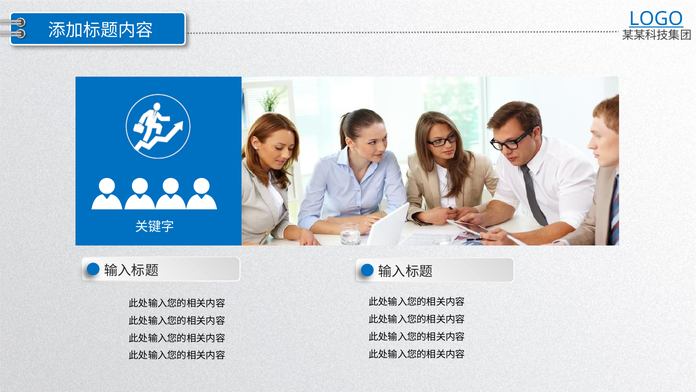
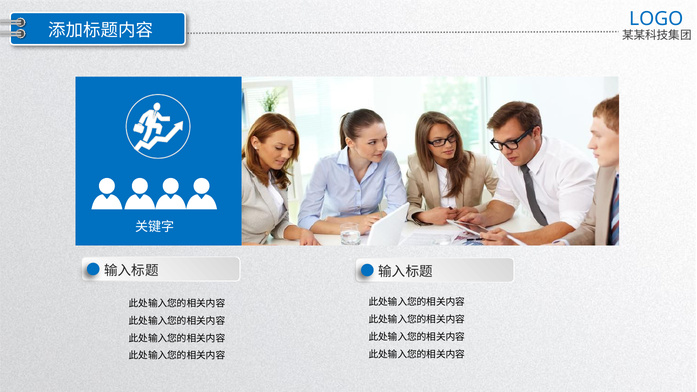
LOGO underline: present -> none
